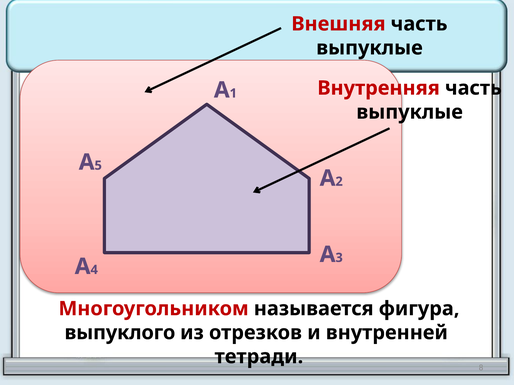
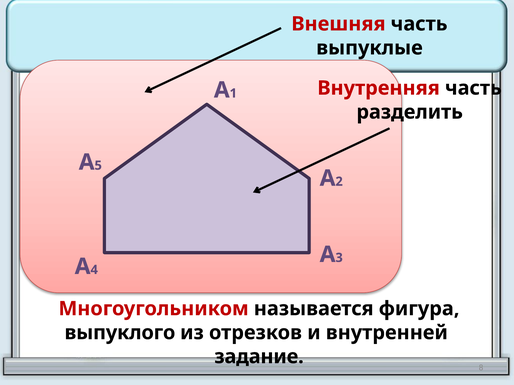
выпуклые at (410, 112): выпуклые -> разделить
тетради: тетради -> задание
